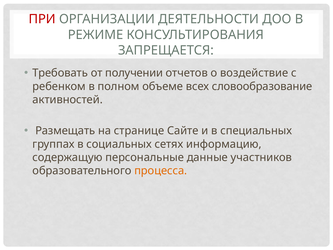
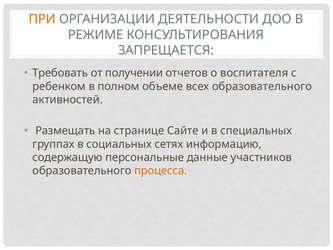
ПРИ colour: red -> orange
воздействие: воздействие -> воспитателя
всех словообразование: словообразование -> образовательного
